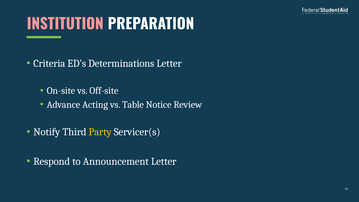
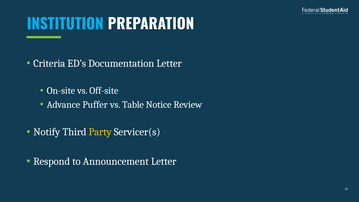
INSTITUTION colour: pink -> light blue
Determinations: Determinations -> Documentation
Acting: Acting -> Puffer
